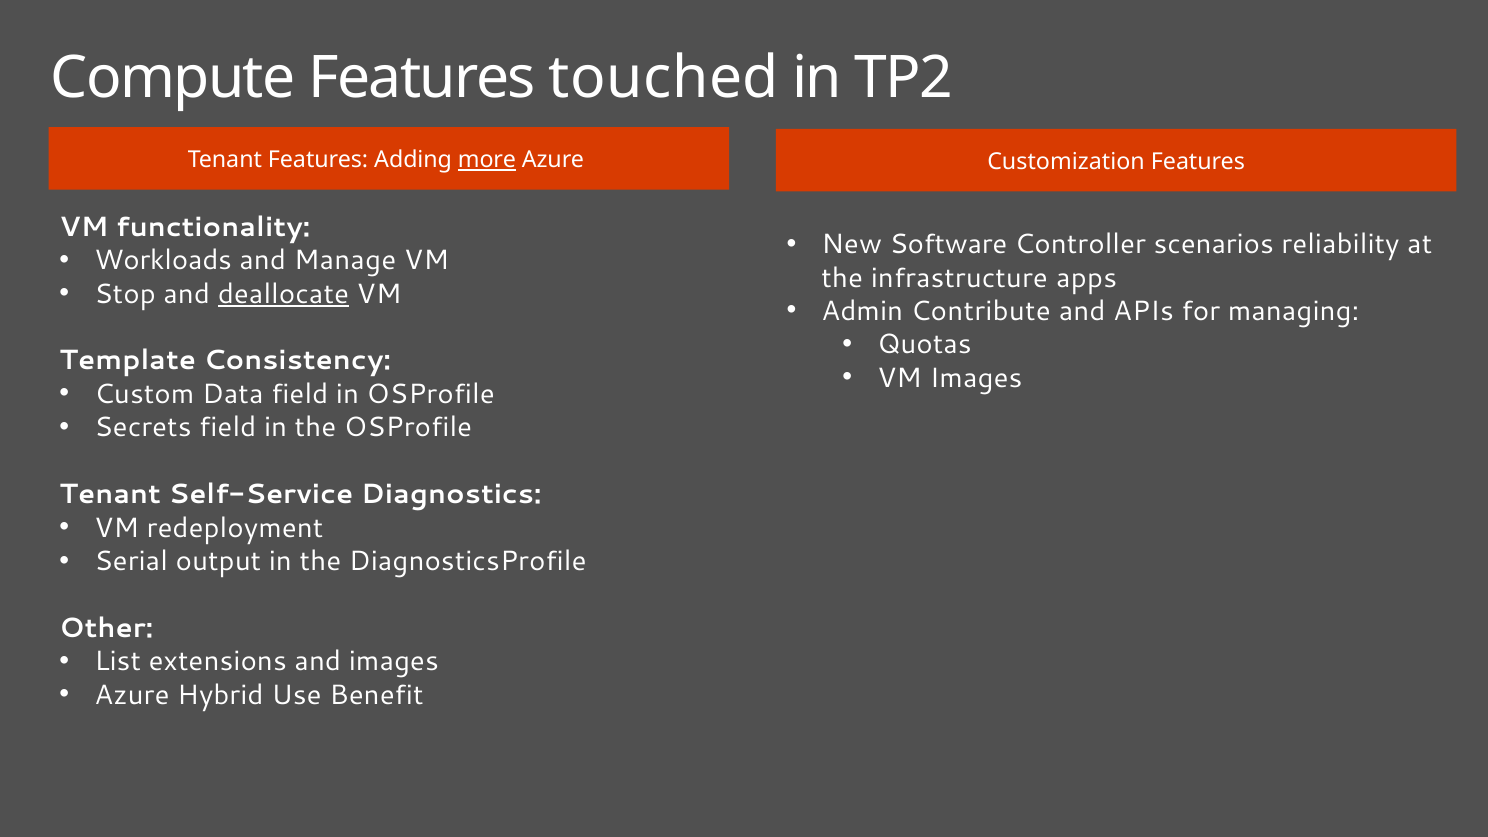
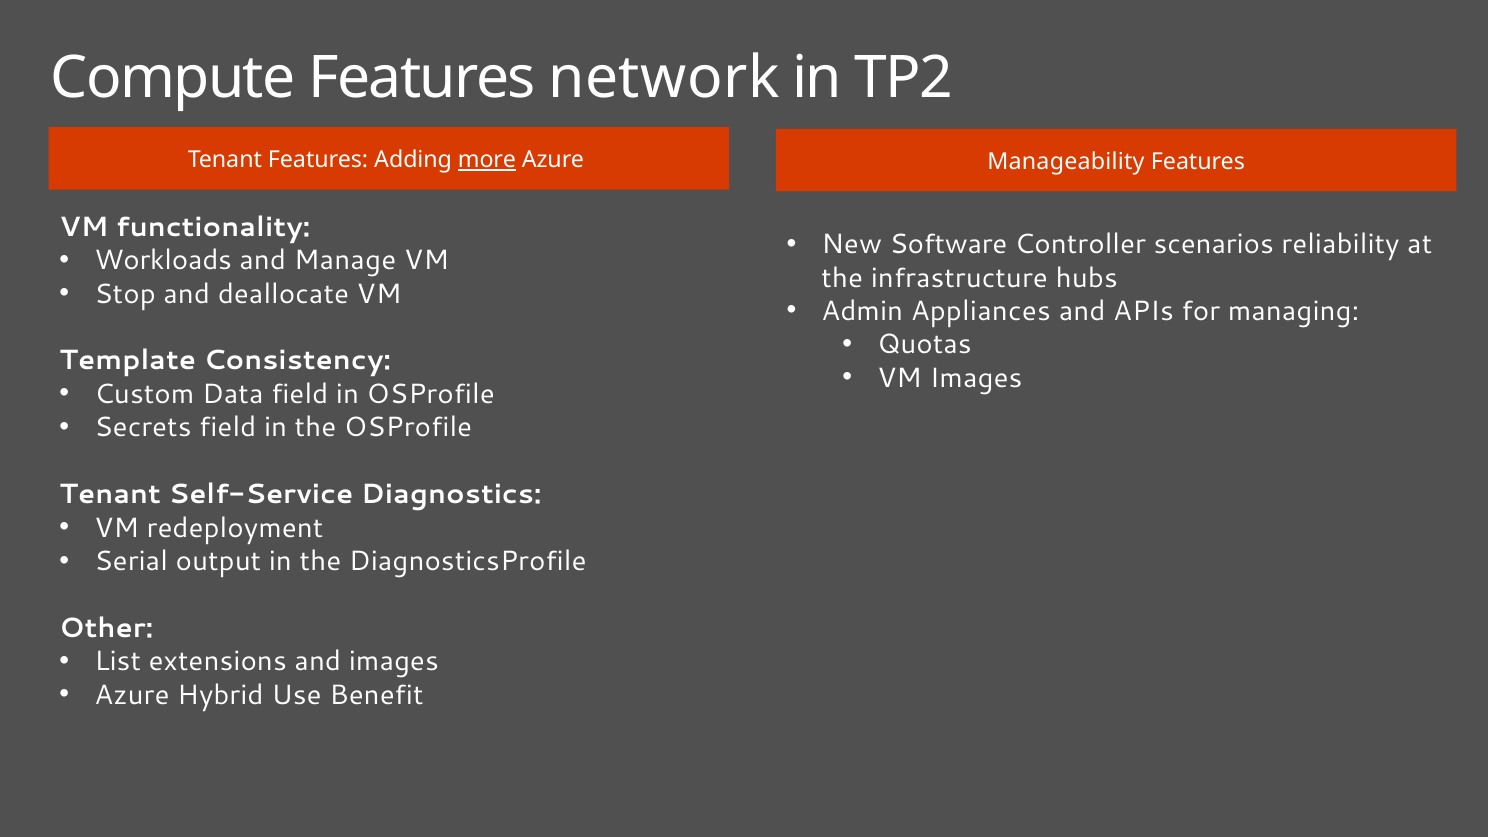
touched: touched -> network
Customization: Customization -> Manageability
apps: apps -> hubs
deallocate underline: present -> none
Contribute: Contribute -> Appliances
